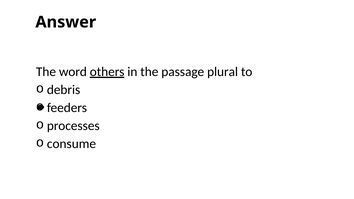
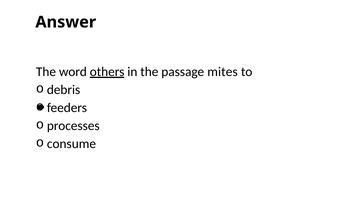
plural: plural -> mites
